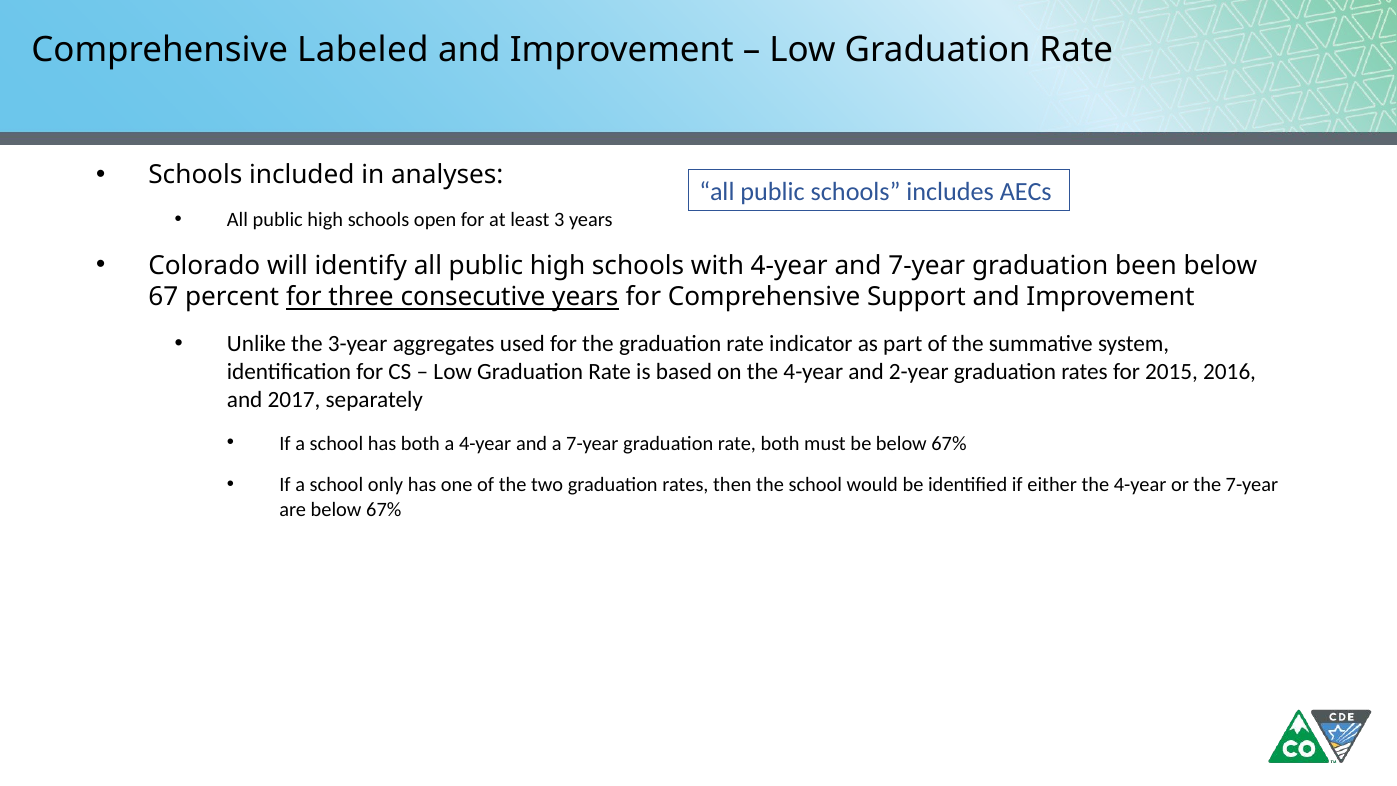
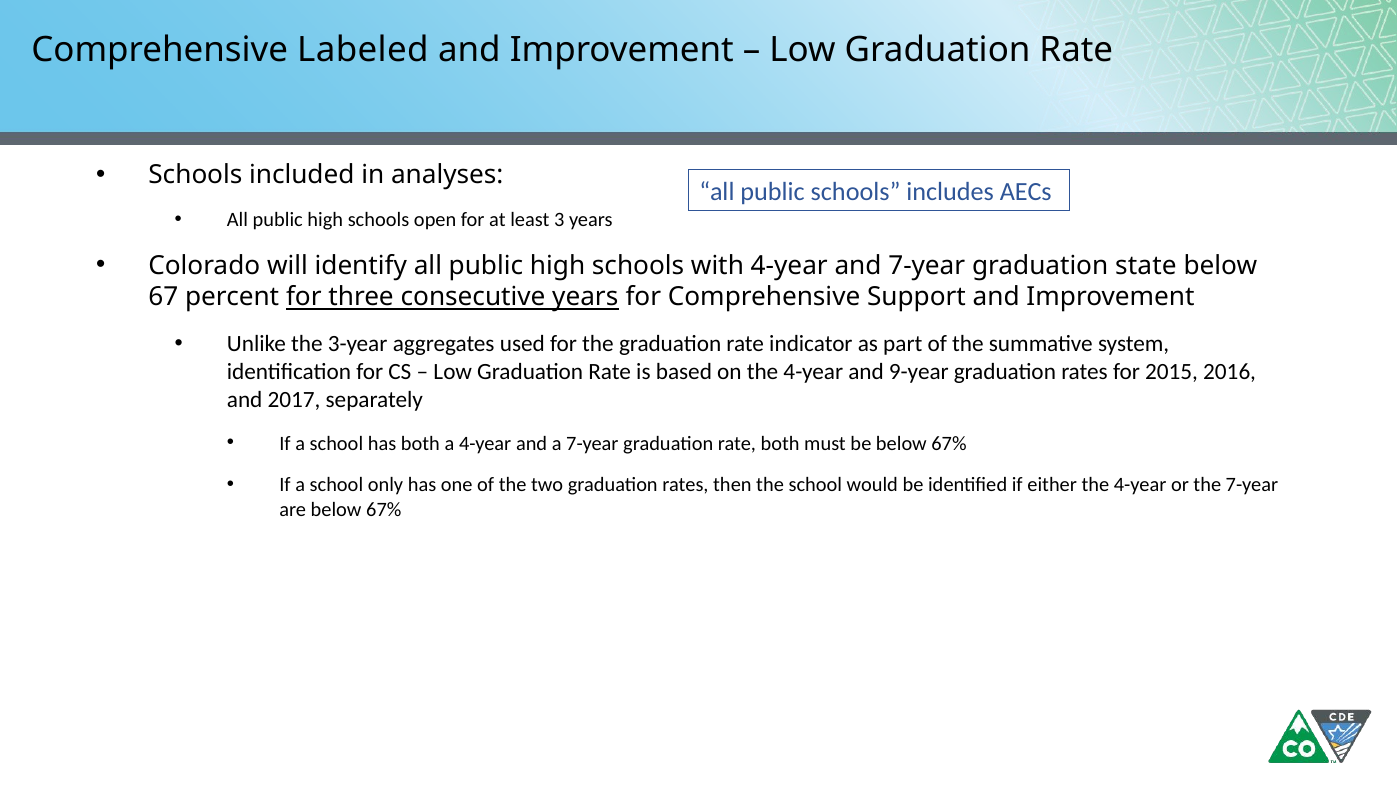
been: been -> state
2-year: 2-year -> 9-year
